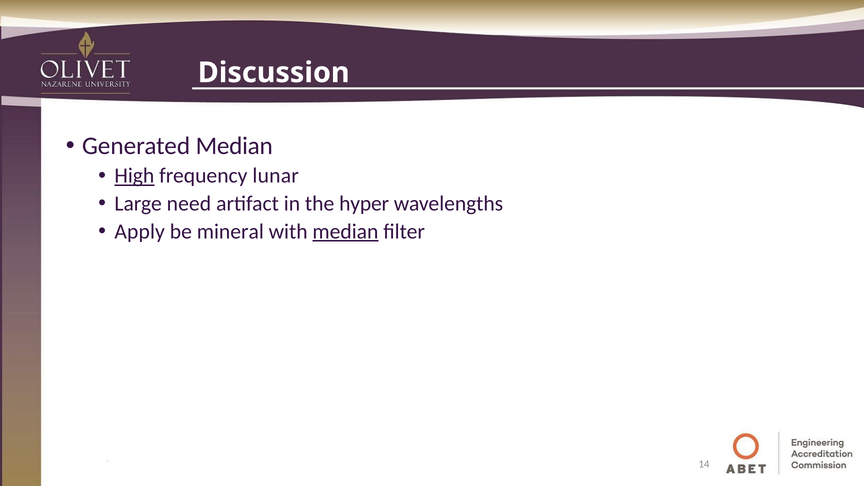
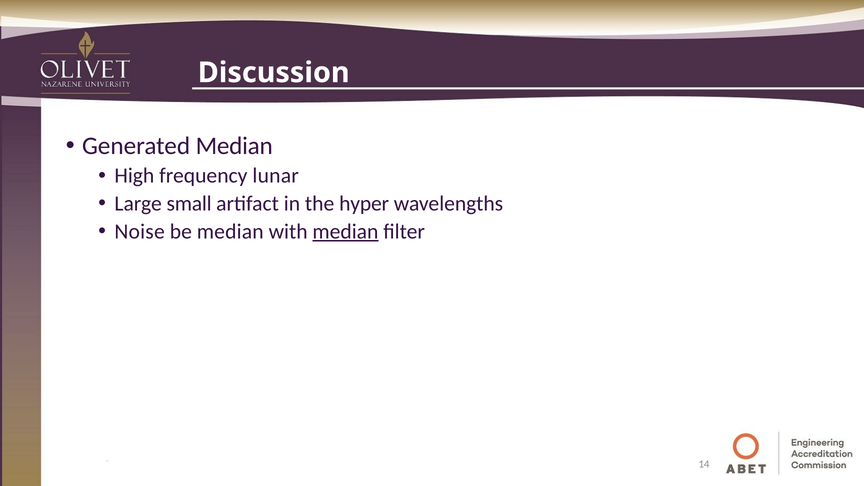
High underline: present -> none
need: need -> small
Apply: Apply -> Noise
be mineral: mineral -> median
